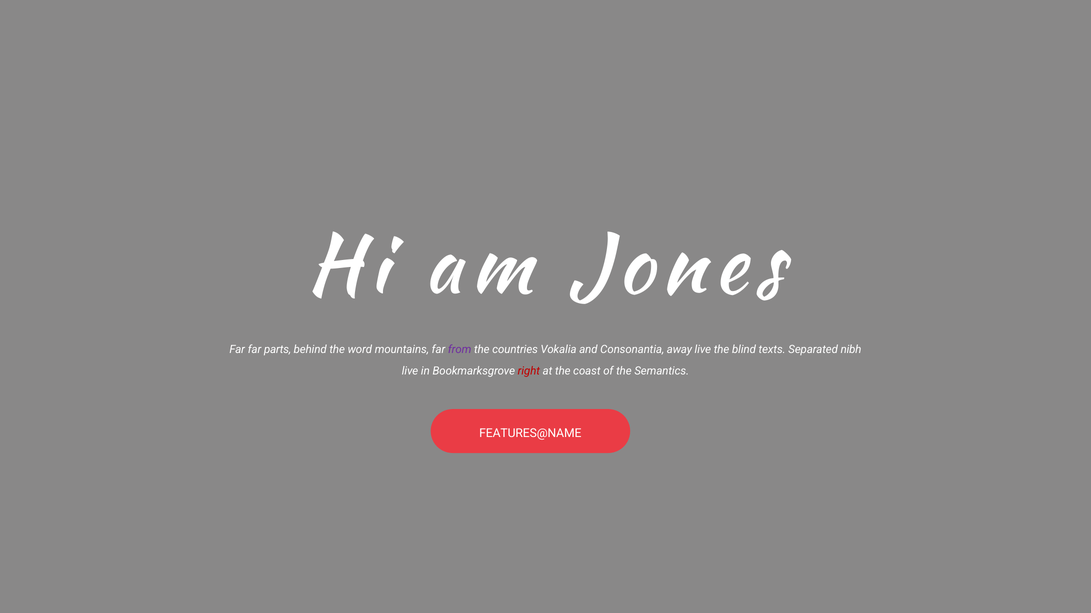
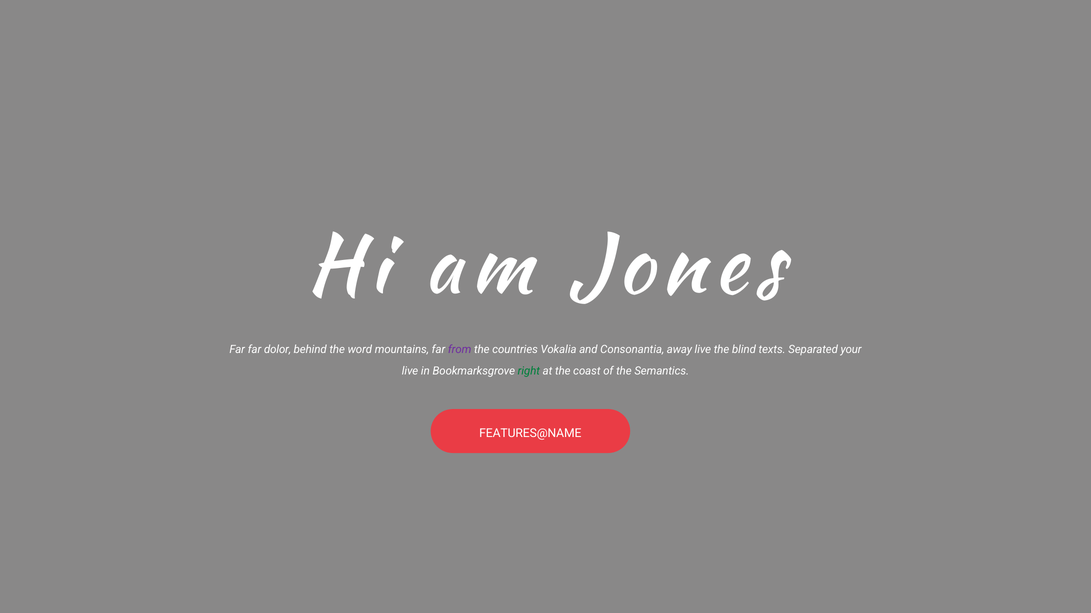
parts: parts -> dolor
nibh: nibh -> your
right colour: red -> green
